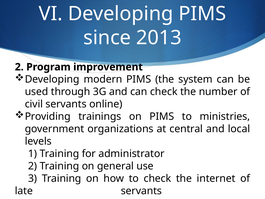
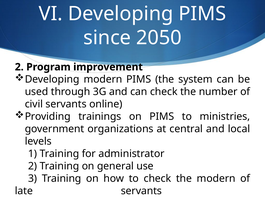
2013: 2013 -> 2050
the internet: internet -> modern
